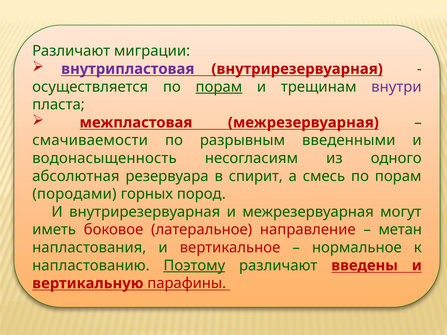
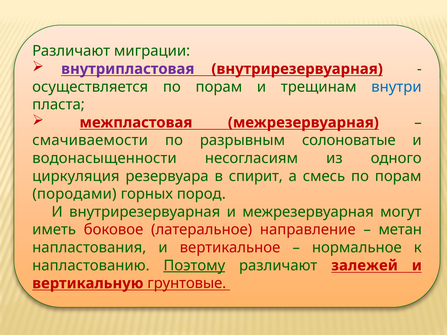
порам at (219, 87) underline: present -> none
внутри colour: purple -> blue
введенными: введенными -> солоноватые
водонасыщенность: водонасыщенность -> водонасыщенности
абсолютная: абсолютная -> циркуляция
введены: введены -> залежей
парафины: парафины -> грунтовые
